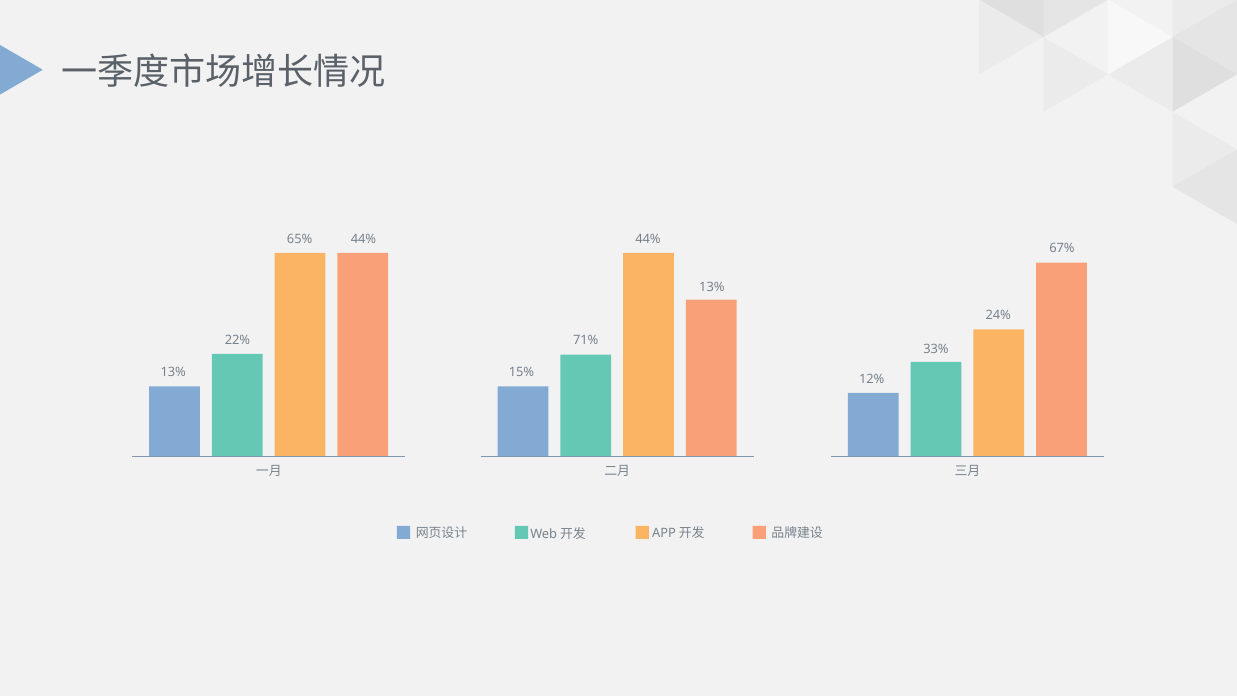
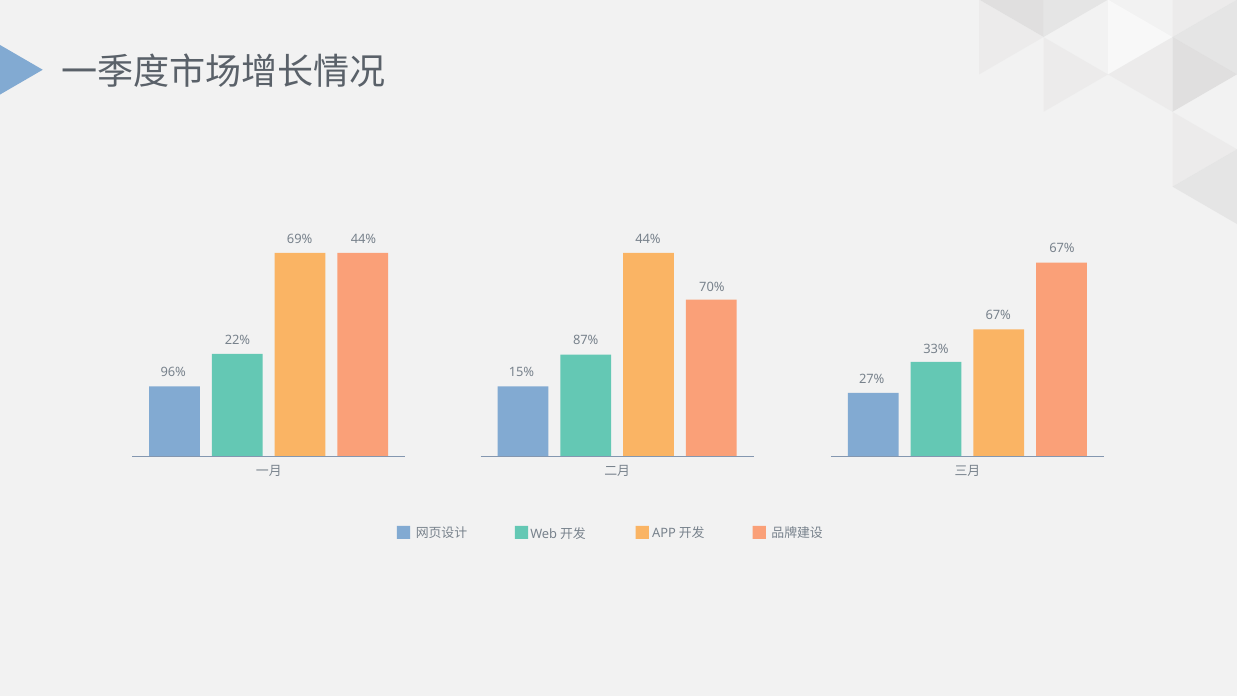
65%: 65% -> 69%
13% at (712, 287): 13% -> 70%
24% at (998, 315): 24% -> 67%
71%: 71% -> 87%
13% at (173, 372): 13% -> 96%
12%: 12% -> 27%
